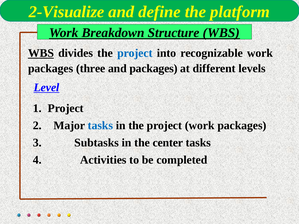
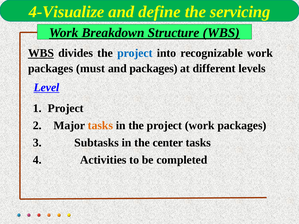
2-Visualize: 2-Visualize -> 4-Visualize
platform: platform -> servicing
three: three -> must
tasks at (100, 126) colour: blue -> orange
